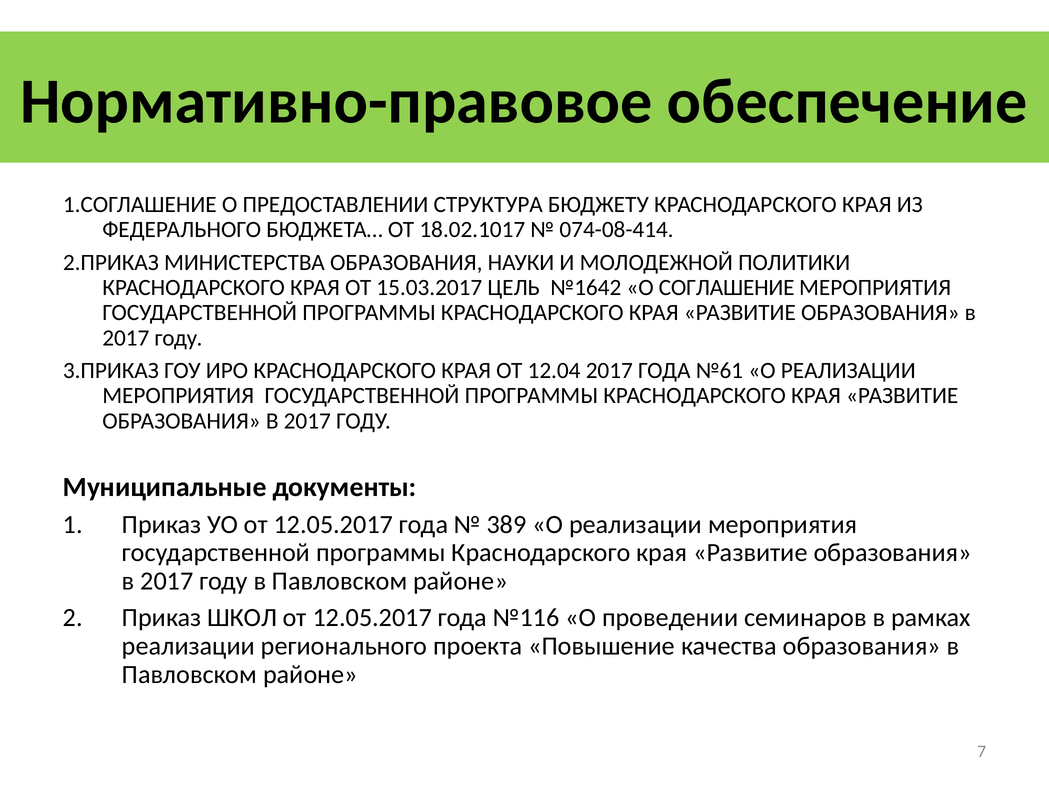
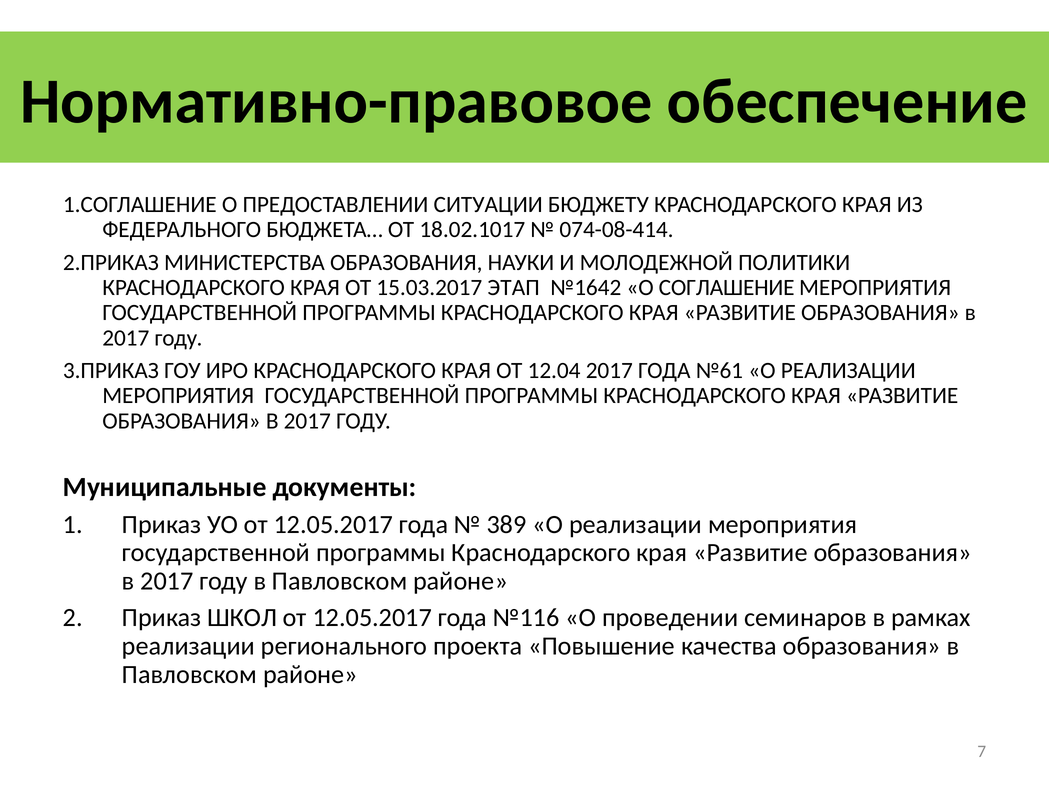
СТРУКТУРА: СТРУКТУРА -> СИТУАЦИИ
ЦЕЛЬ: ЦЕЛЬ -> ЭТАП
